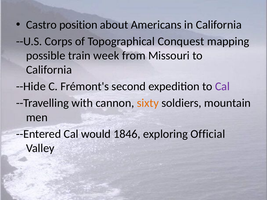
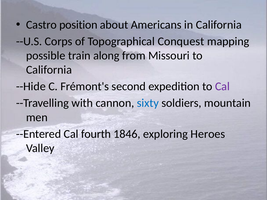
week: week -> along
sixty colour: orange -> blue
would: would -> fourth
Official: Official -> Heroes
